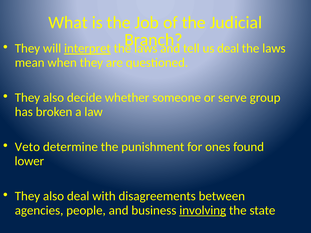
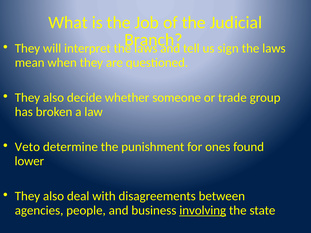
interpret underline: present -> none
us deal: deal -> sign
serve: serve -> trade
